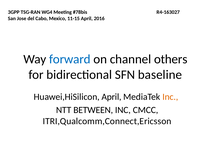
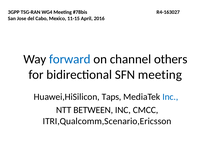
SFN baseline: baseline -> meeting
Huawei,HiSilicon April: April -> Taps
Inc at (170, 97) colour: orange -> blue
ITRI,Qualcomm,Connect,Ericsson: ITRI,Qualcomm,Connect,Ericsson -> ITRI,Qualcomm,Scenario,Ericsson
